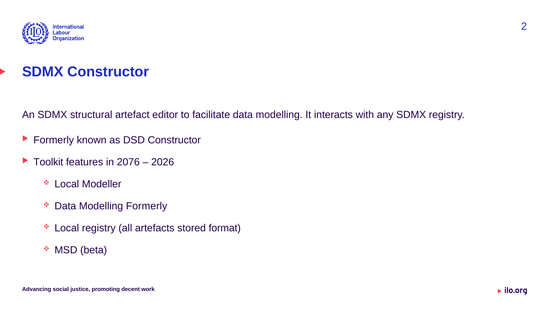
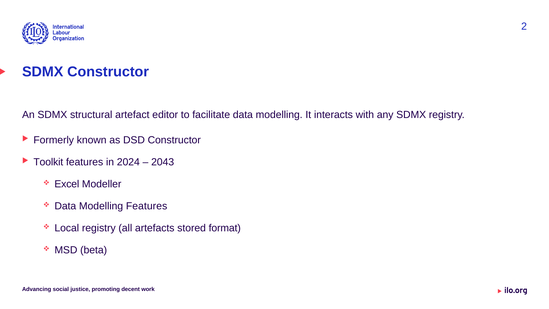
2076: 2076 -> 2024
2026: 2026 -> 2043
Local at (67, 184): Local -> Excel
Modelling Formerly: Formerly -> Features
